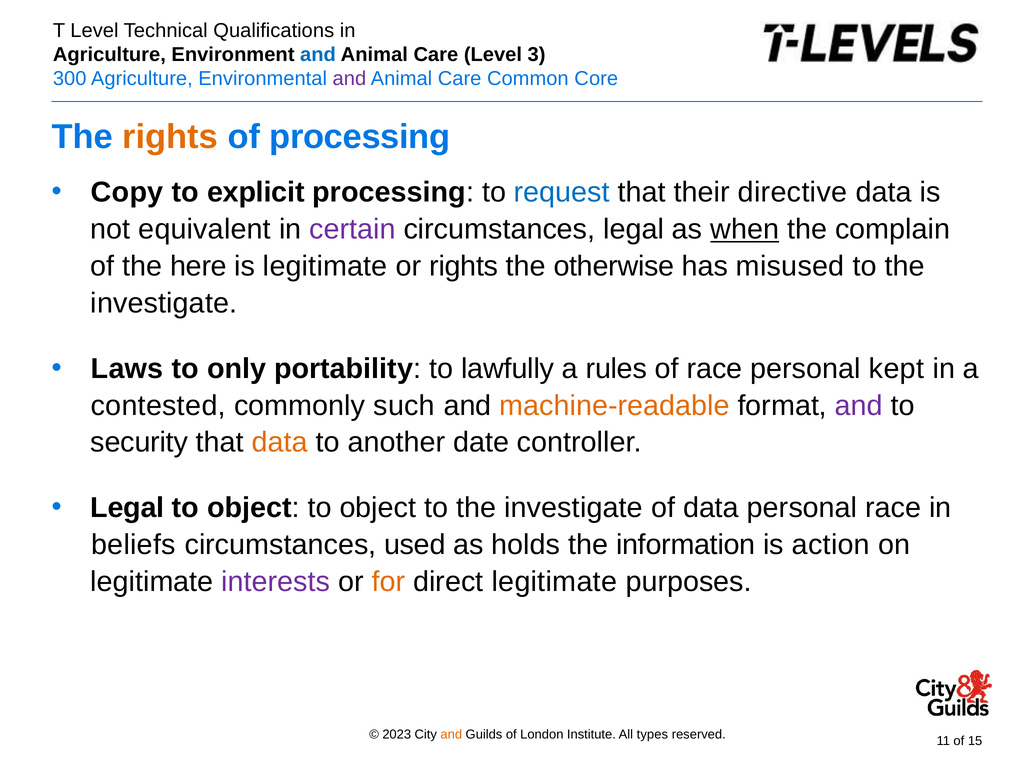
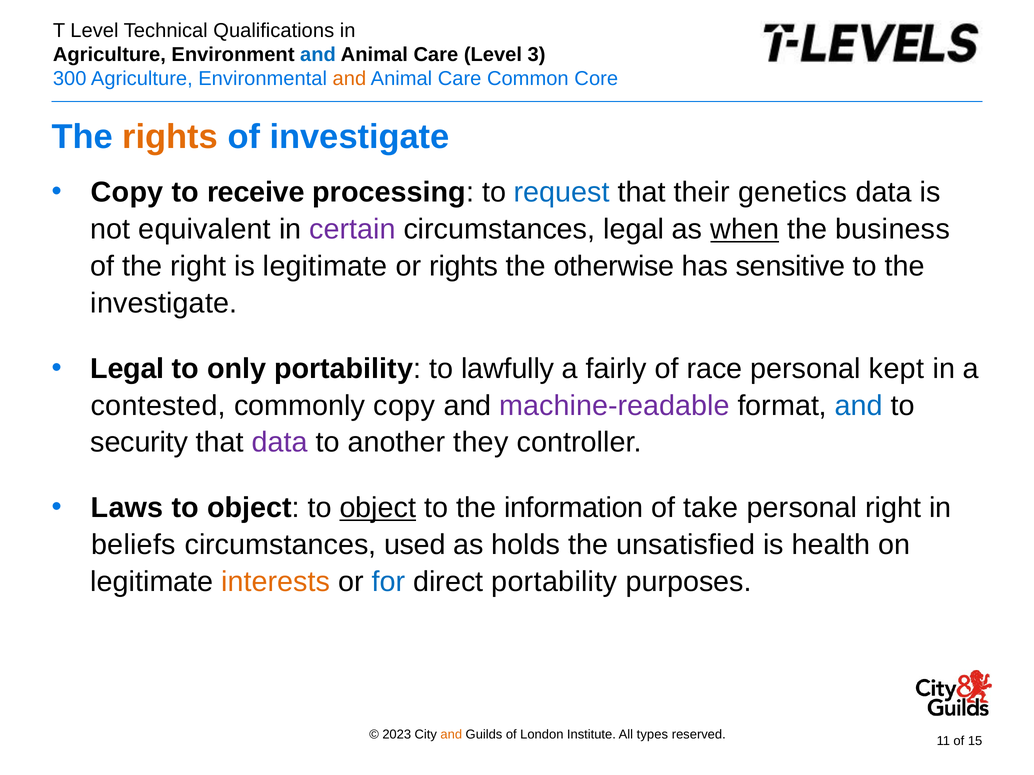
and at (349, 79) colour: purple -> orange
of processing: processing -> investigate
explicit: explicit -> receive
directive: directive -> genetics
complain: complain -> business
the here: here -> right
misused: misused -> sensitive
Laws at (127, 369): Laws -> Legal
rules: rules -> fairly
commonly such: such -> copy
machine-readable colour: orange -> purple
and at (859, 406) colour: purple -> blue
data at (280, 443) colour: orange -> purple
date: date -> they
Legal at (127, 508): Legal -> Laws
object at (378, 508) underline: none -> present
investigate at (573, 508): investigate -> information
of data: data -> take
personal race: race -> right
information: information -> unsatisfied
action: action -> health
interests colour: purple -> orange
for colour: orange -> blue
direct legitimate: legitimate -> portability
